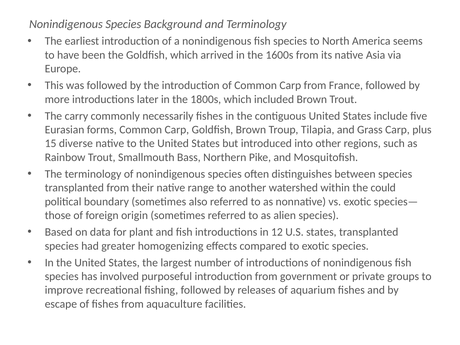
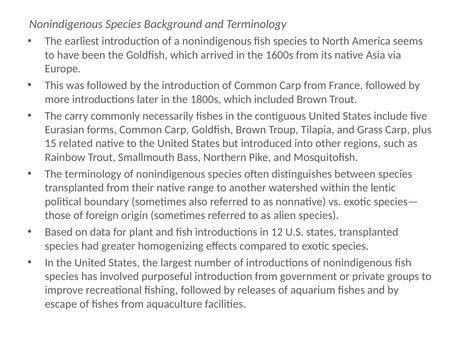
diverse: diverse -> related
could: could -> lentic
